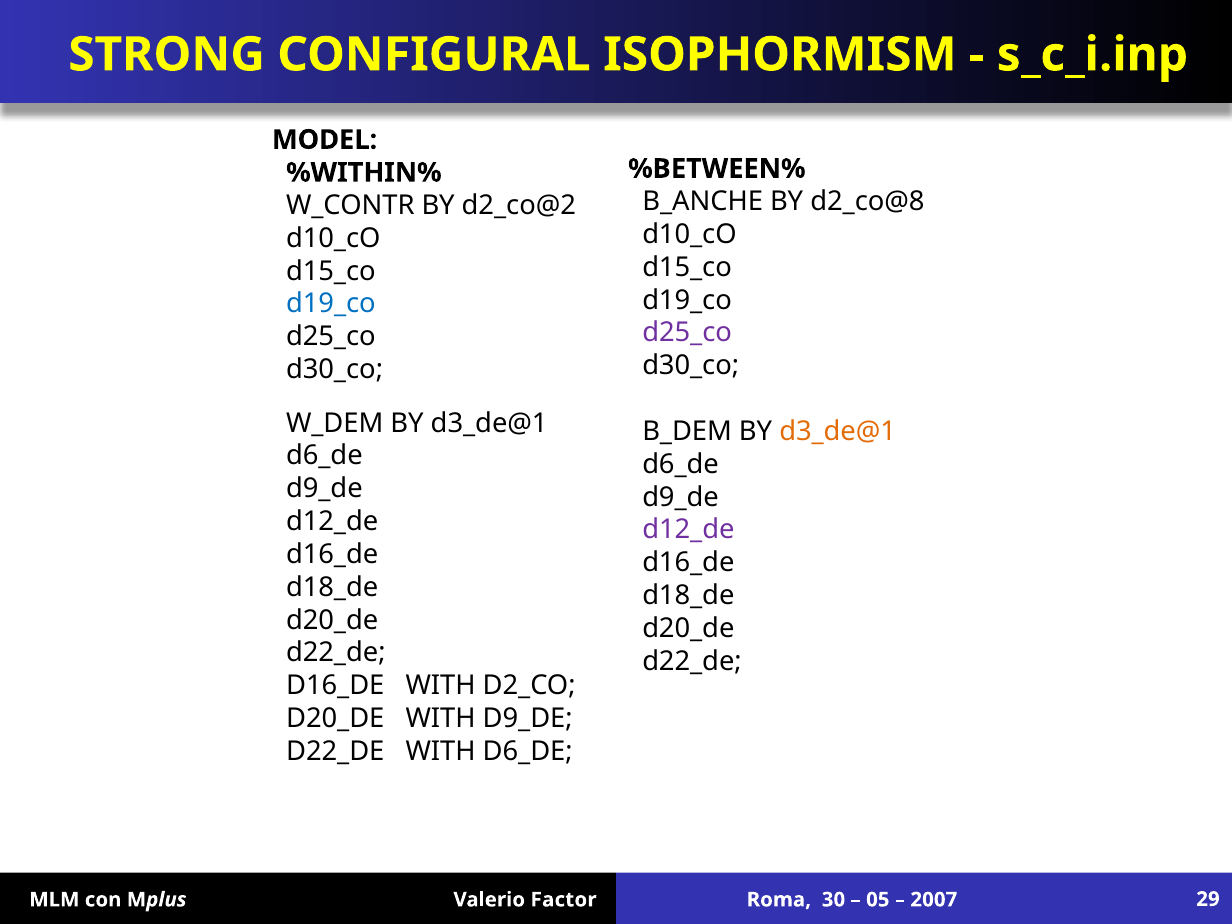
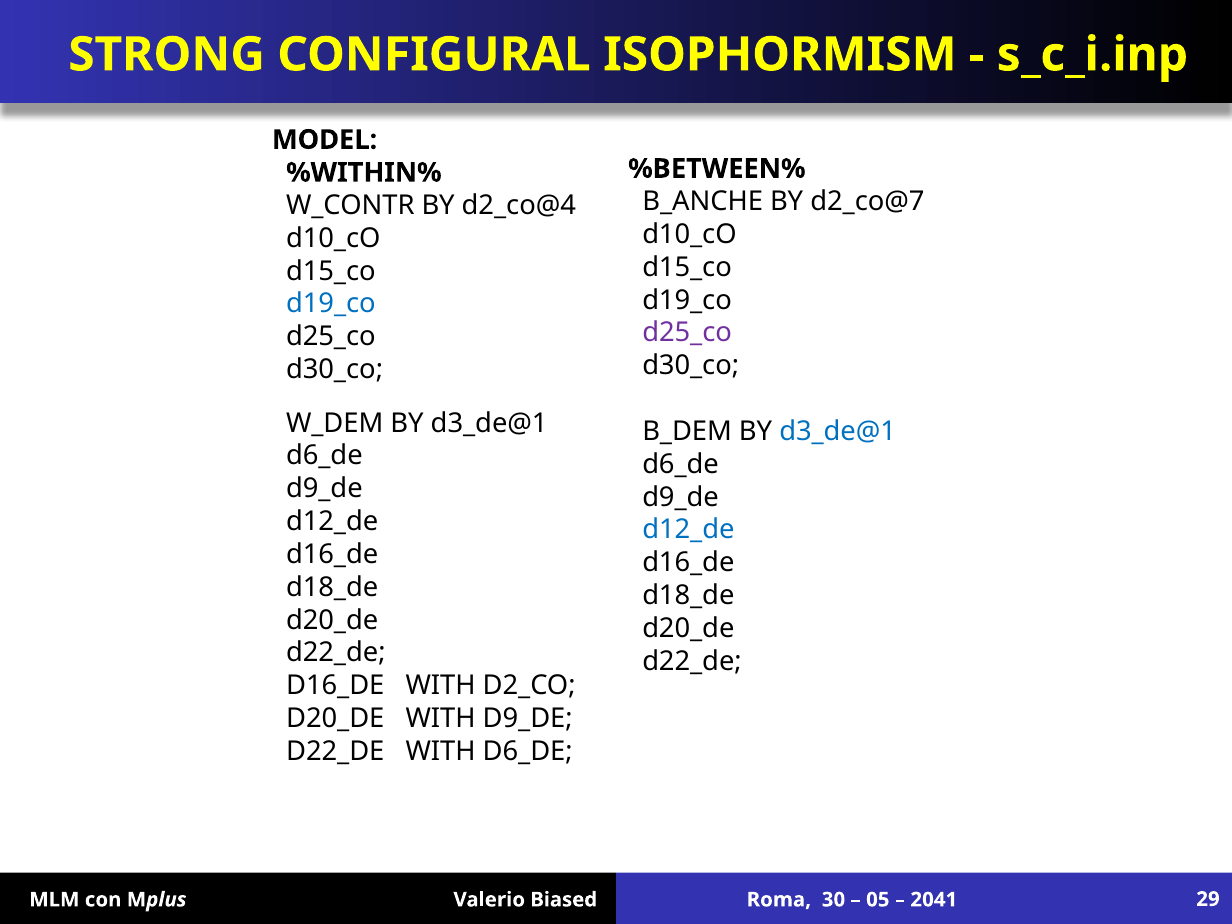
d2_co@8: d2_co@8 -> d2_co@7
d2_co@2: d2_co@2 -> d2_co@4
d3_de@1 at (838, 431) colour: orange -> blue
d12_de at (688, 530) colour: purple -> blue
Factor: Factor -> Biased
2007: 2007 -> 2041
